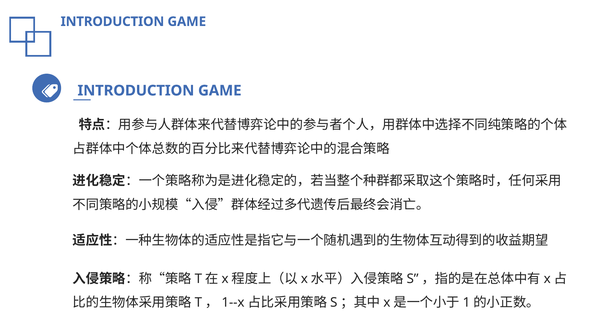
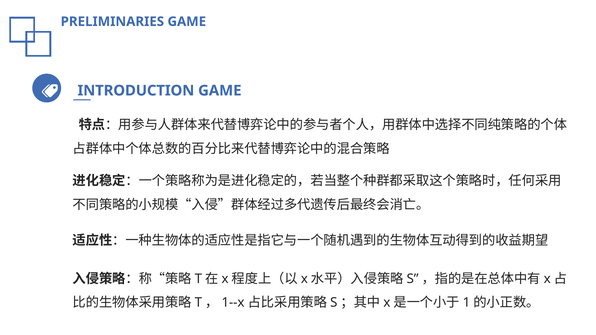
INTRODUCTION at (112, 22): INTRODUCTION -> PRELIMINARIES
